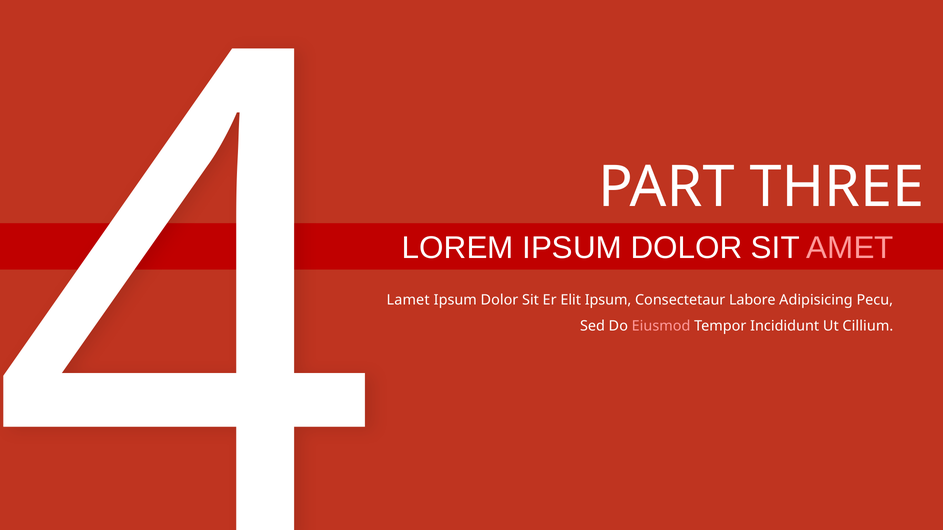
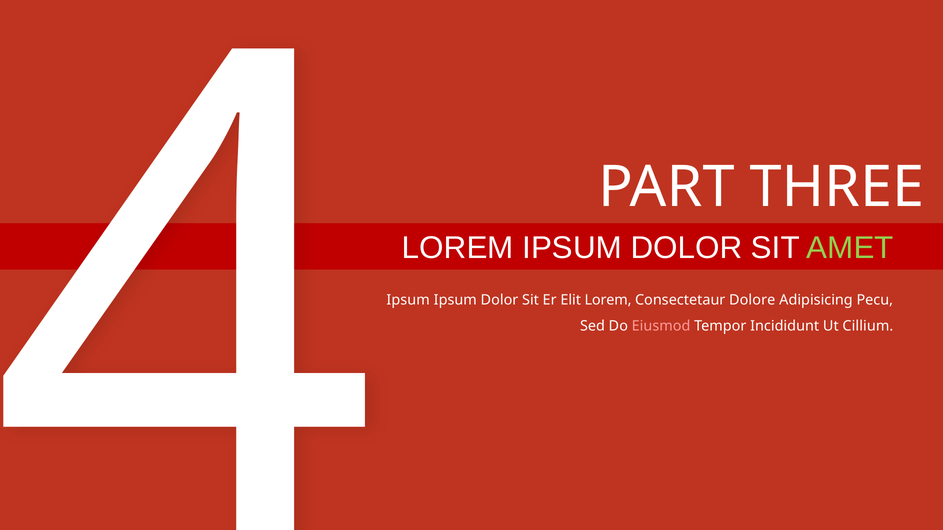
AMET colour: pink -> light green
Lamet at (408, 300): Lamet -> Ipsum
Elit Ipsum: Ipsum -> Lorem
Labore: Labore -> Dolore
